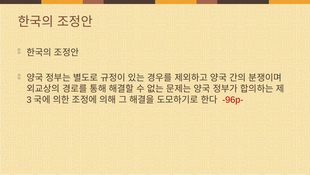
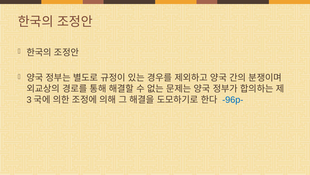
-96p- colour: red -> blue
